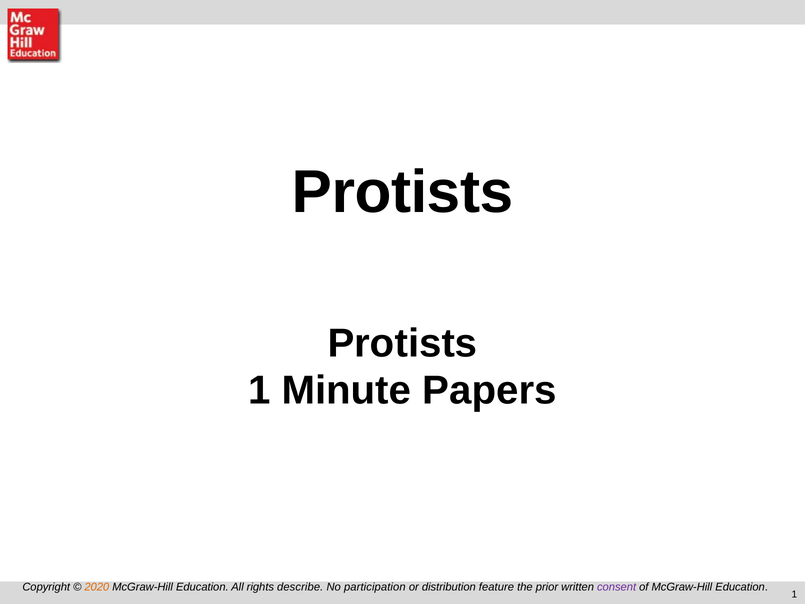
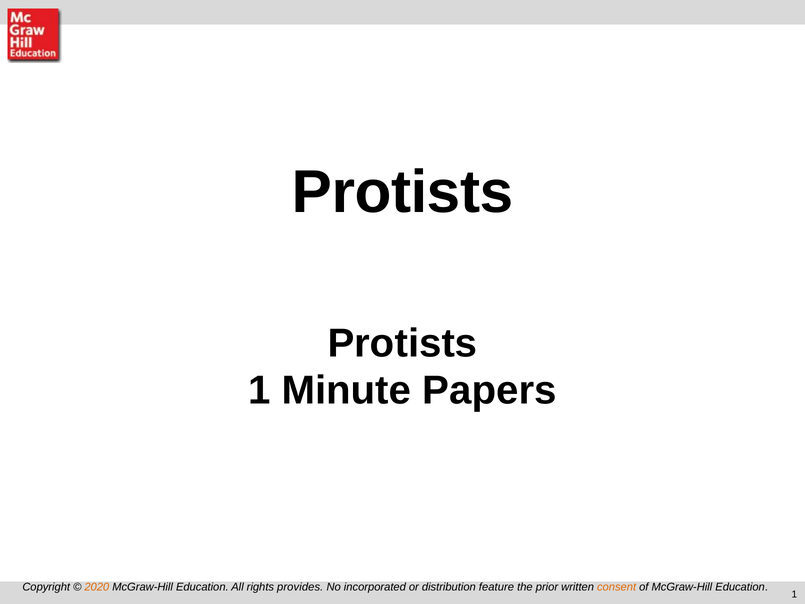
describe: describe -> provides
participation: participation -> incorporated
consent colour: purple -> orange
